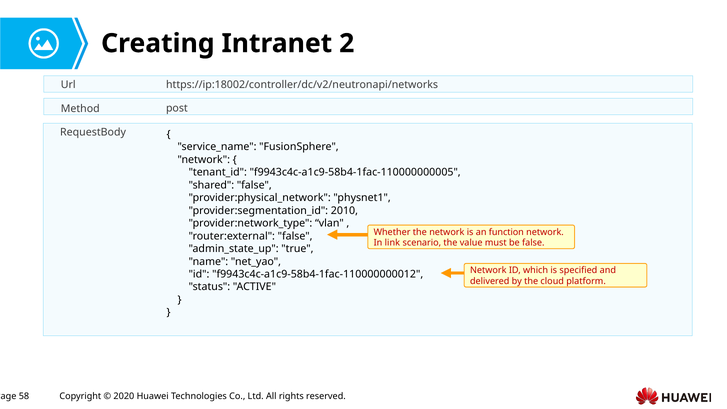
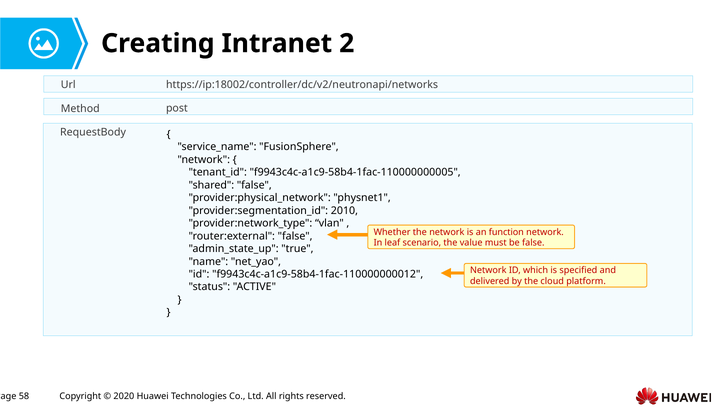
link: link -> leaf
